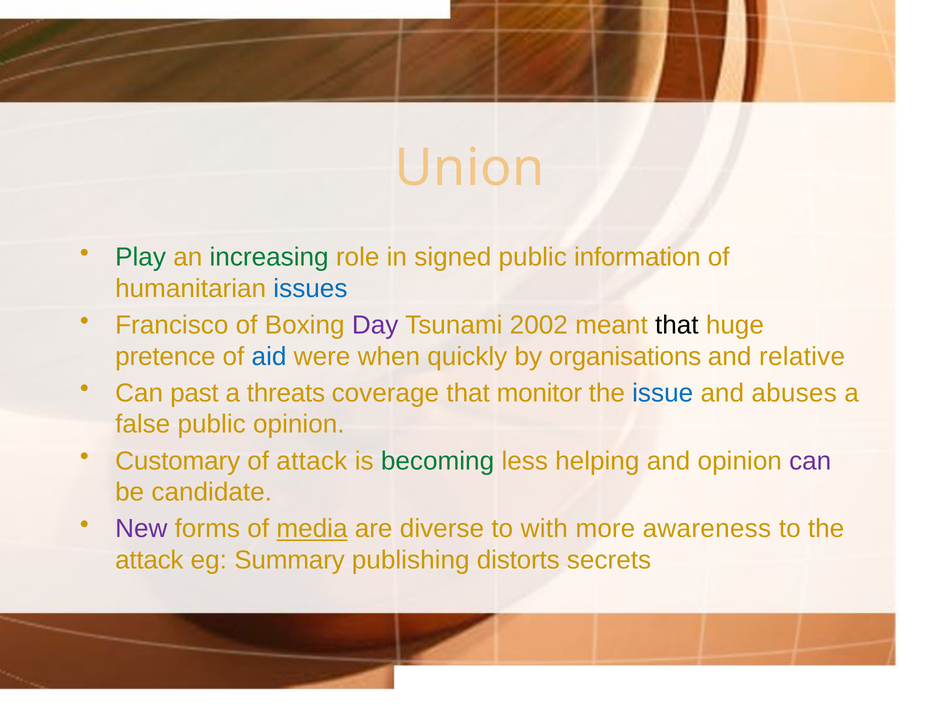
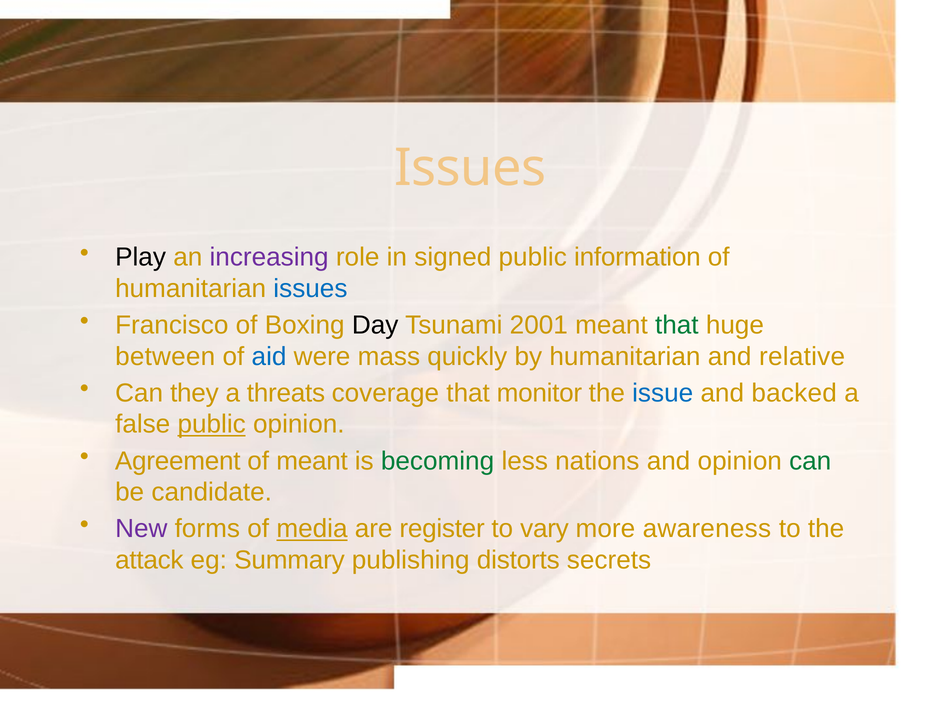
Union at (470, 168): Union -> Issues
Play colour: green -> black
increasing colour: green -> purple
Day colour: purple -> black
2002: 2002 -> 2001
that at (677, 325) colour: black -> green
pretence: pretence -> between
when: when -> mass
by organisations: organisations -> humanitarian
past: past -> they
abuses: abuses -> backed
public at (212, 424) underline: none -> present
Customary: Customary -> Agreement
of attack: attack -> meant
helping: helping -> nations
can at (810, 461) colour: purple -> green
diverse: diverse -> register
with: with -> vary
